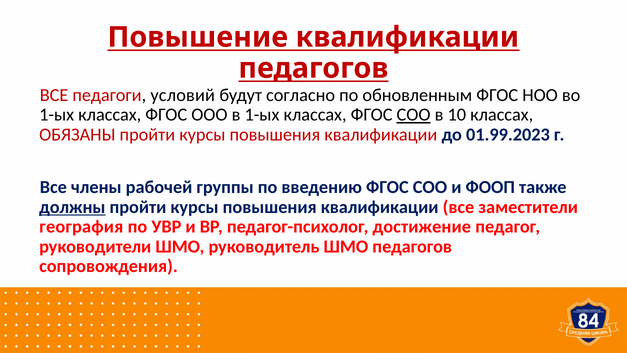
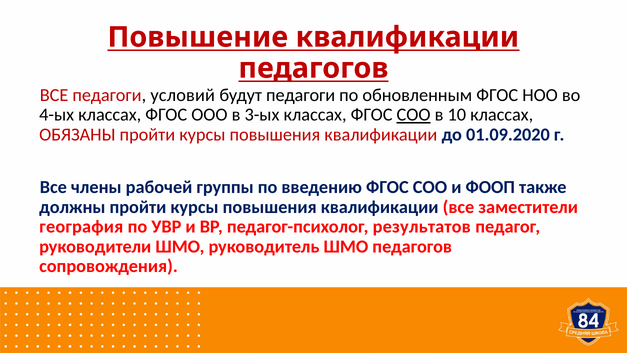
будут согласно: согласно -> педагоги
1-ых at (57, 115): 1-ых -> 4-ых
в 1-ых: 1-ых -> 3-ых
01.99.2023: 01.99.2023 -> 01.09.2020
должны underline: present -> none
достижение: достижение -> результатов
